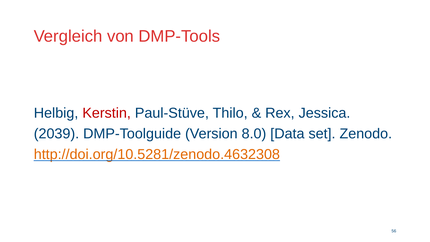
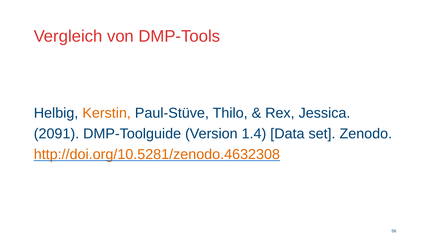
Kerstin colour: red -> orange
2039: 2039 -> 2091
8.0: 8.0 -> 1.4
